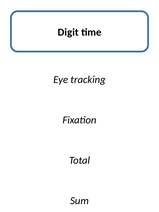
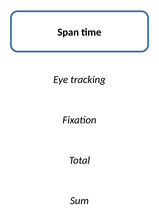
Digit: Digit -> Span
